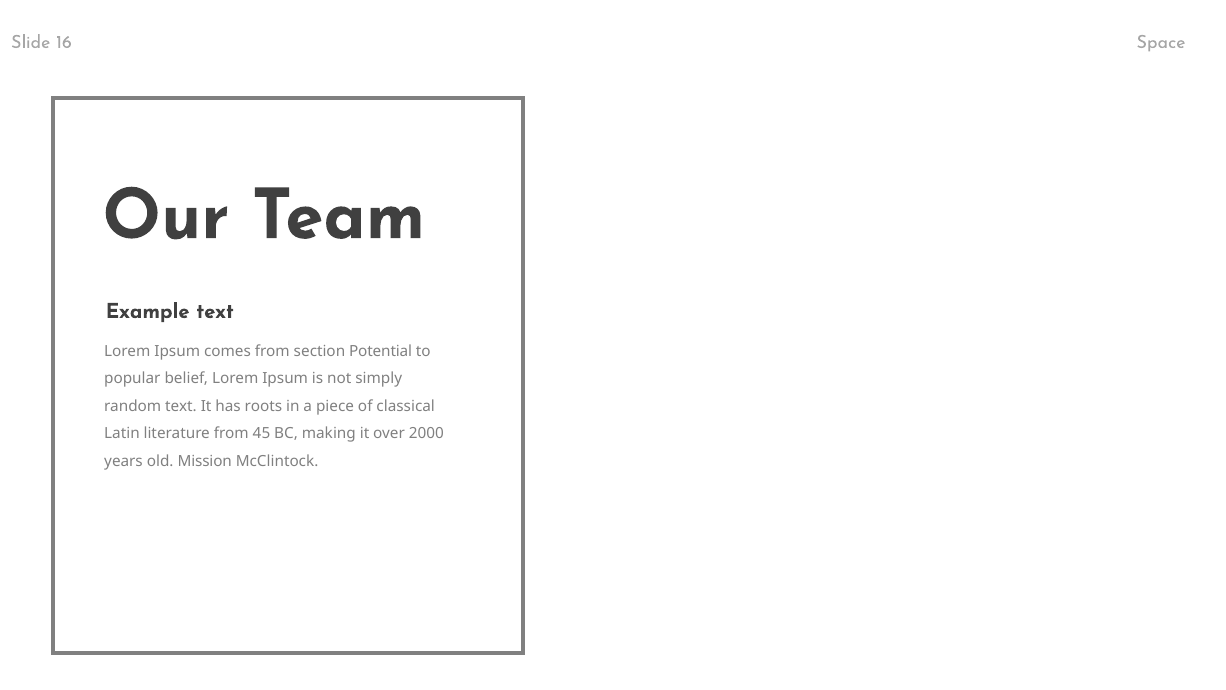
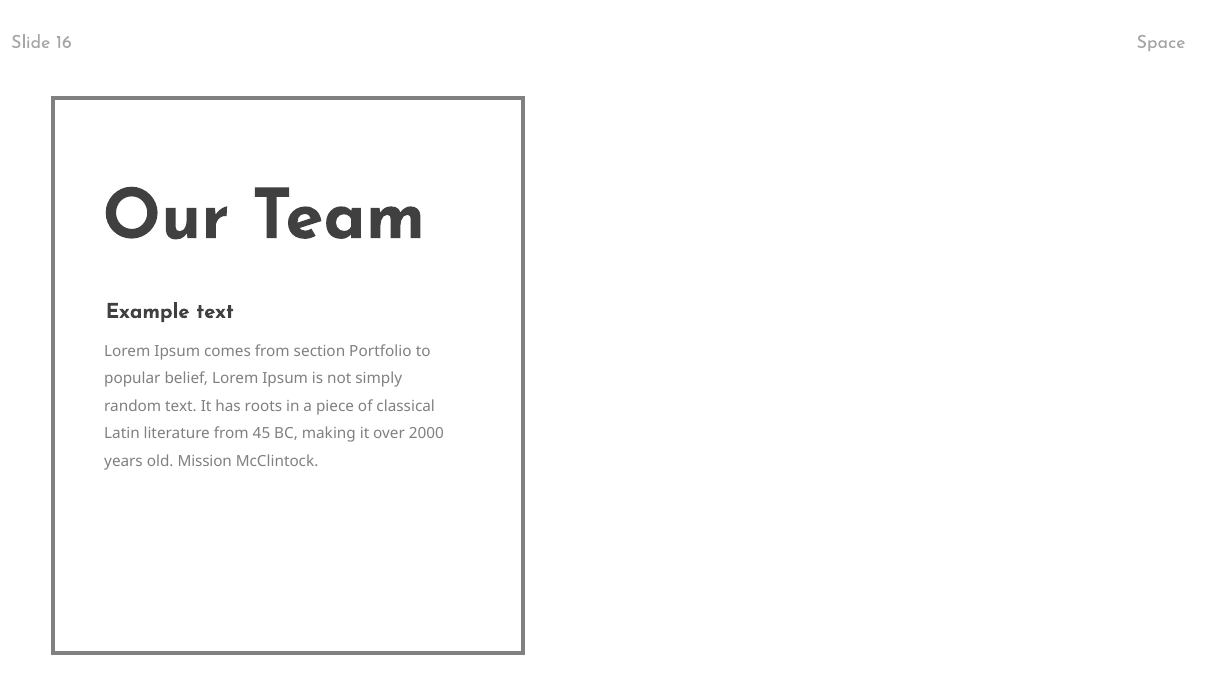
Potential: Potential -> Portfolio
